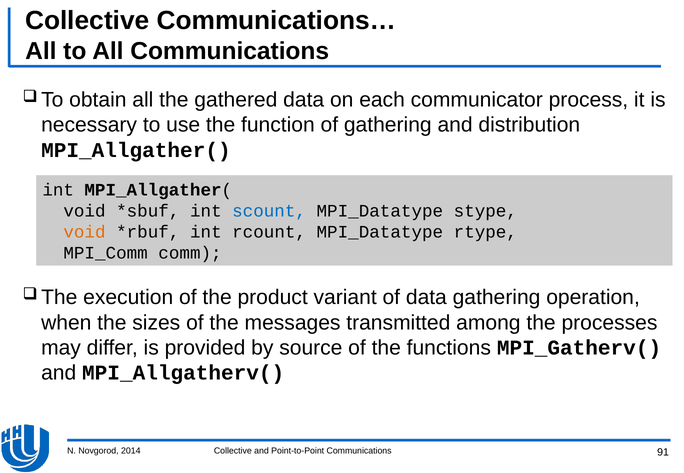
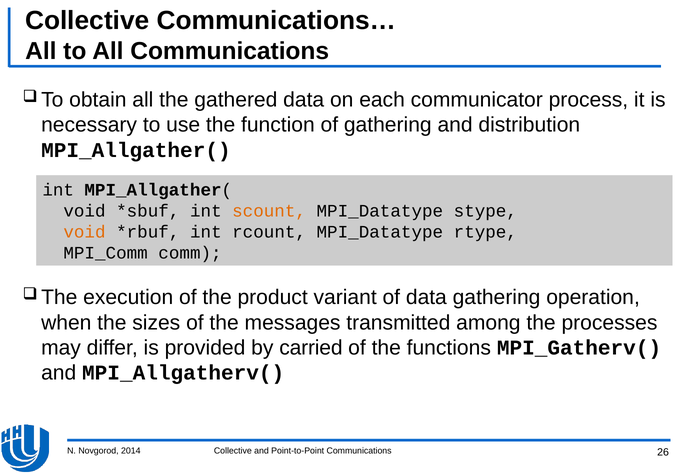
scount colour: blue -> orange
source: source -> carried
91: 91 -> 26
